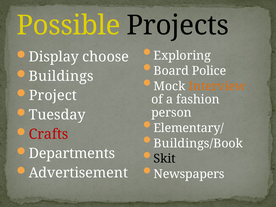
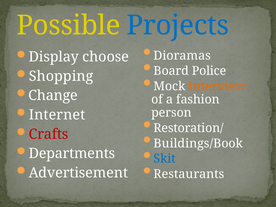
Projects colour: black -> blue
Exploring: Exploring -> Dioramas
Buildings: Buildings -> Shopping
Project: Project -> Change
Tuesday: Tuesday -> Internet
Elementary/: Elementary/ -> Restoration/
Skit colour: black -> blue
Newspapers: Newspapers -> Restaurants
